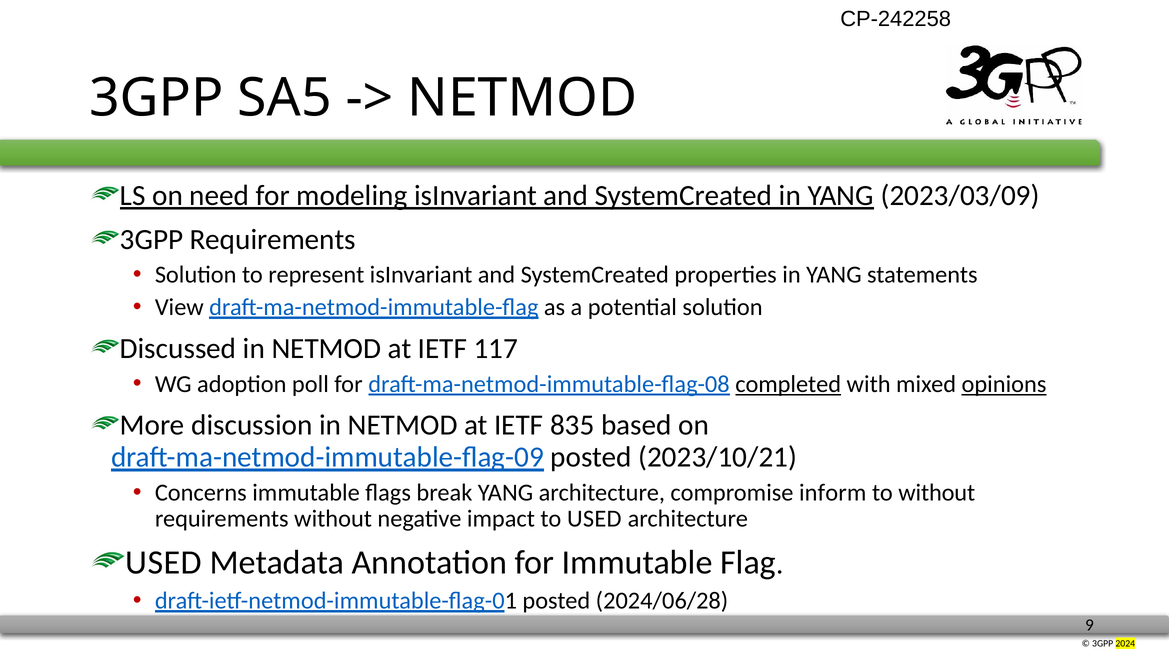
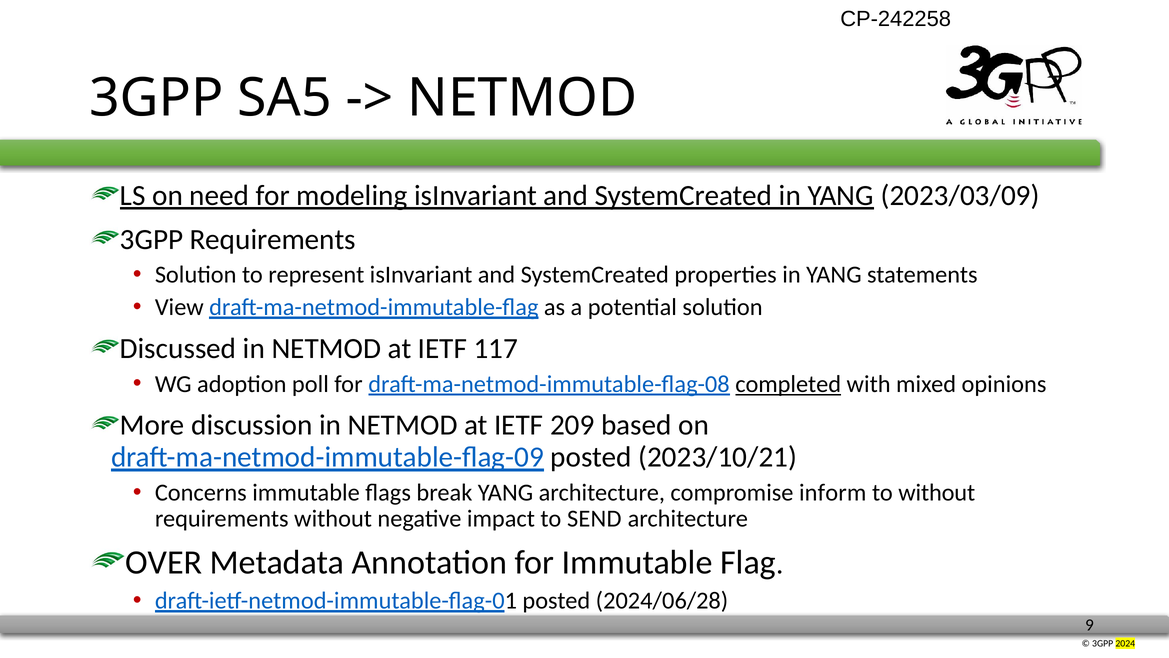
opinions underline: present -> none
835: 835 -> 209
to USED: USED -> SEND
USED at (163, 562): USED -> OVER
